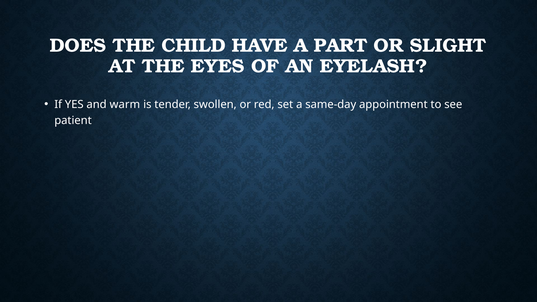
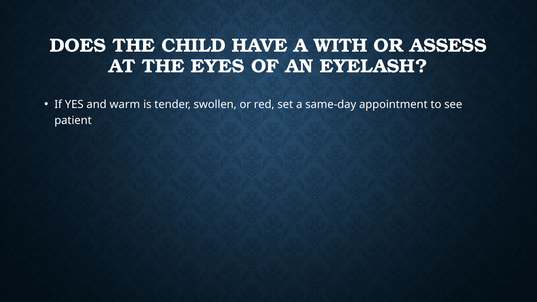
PART: PART -> WITH
SLIGHT: SLIGHT -> ASSESS
